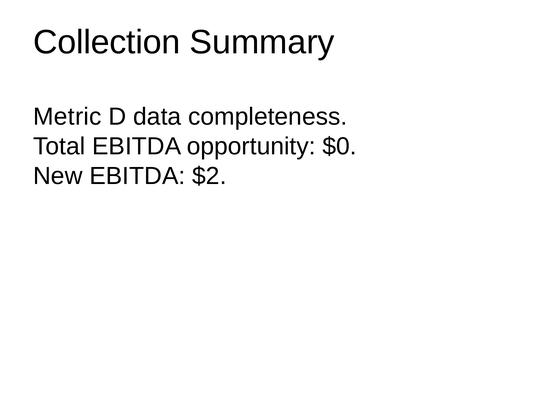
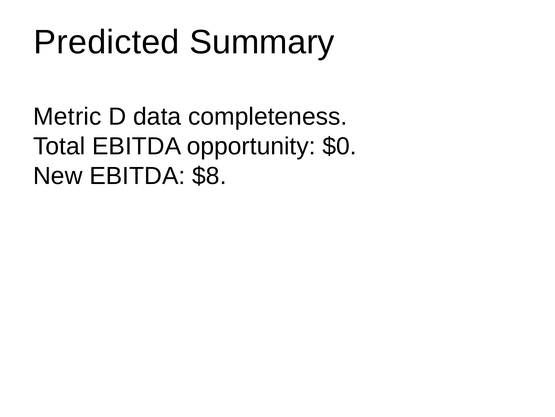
Collection: Collection -> Predicted
$2: $2 -> $8
